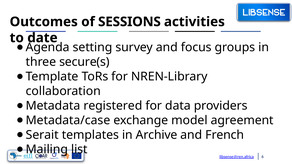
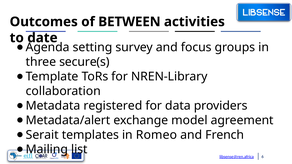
SESSIONS: SESSIONS -> BETWEEN
Metadata/case: Metadata/case -> Metadata/alert
Archive: Archive -> Romeo
